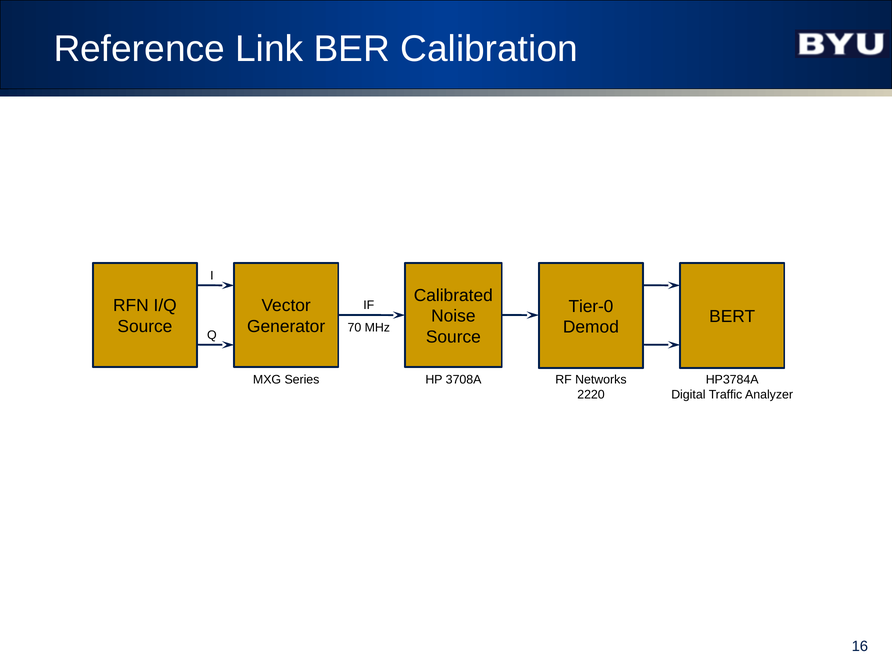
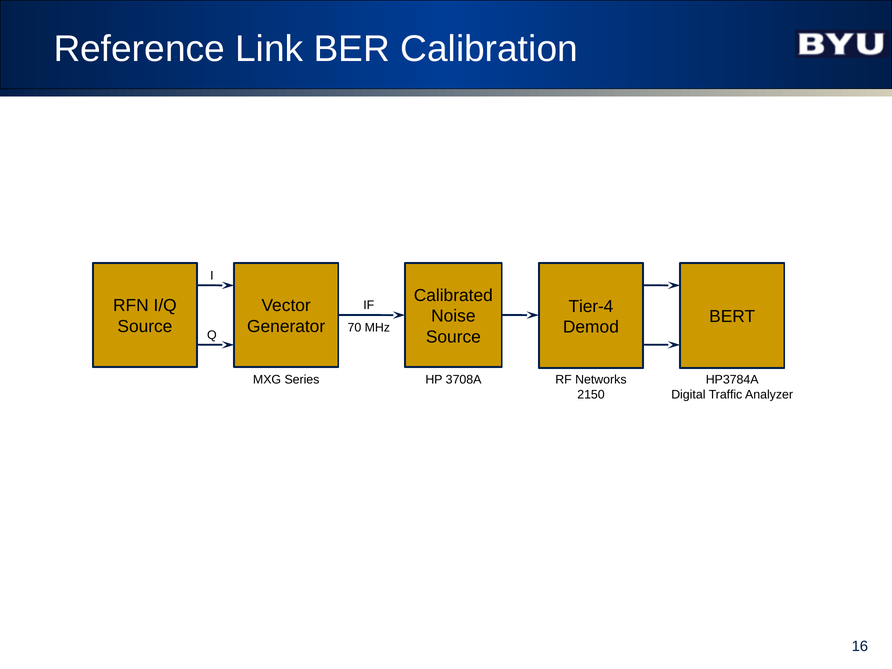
Tier-0: Tier-0 -> Tier-4
2220: 2220 -> 2150
